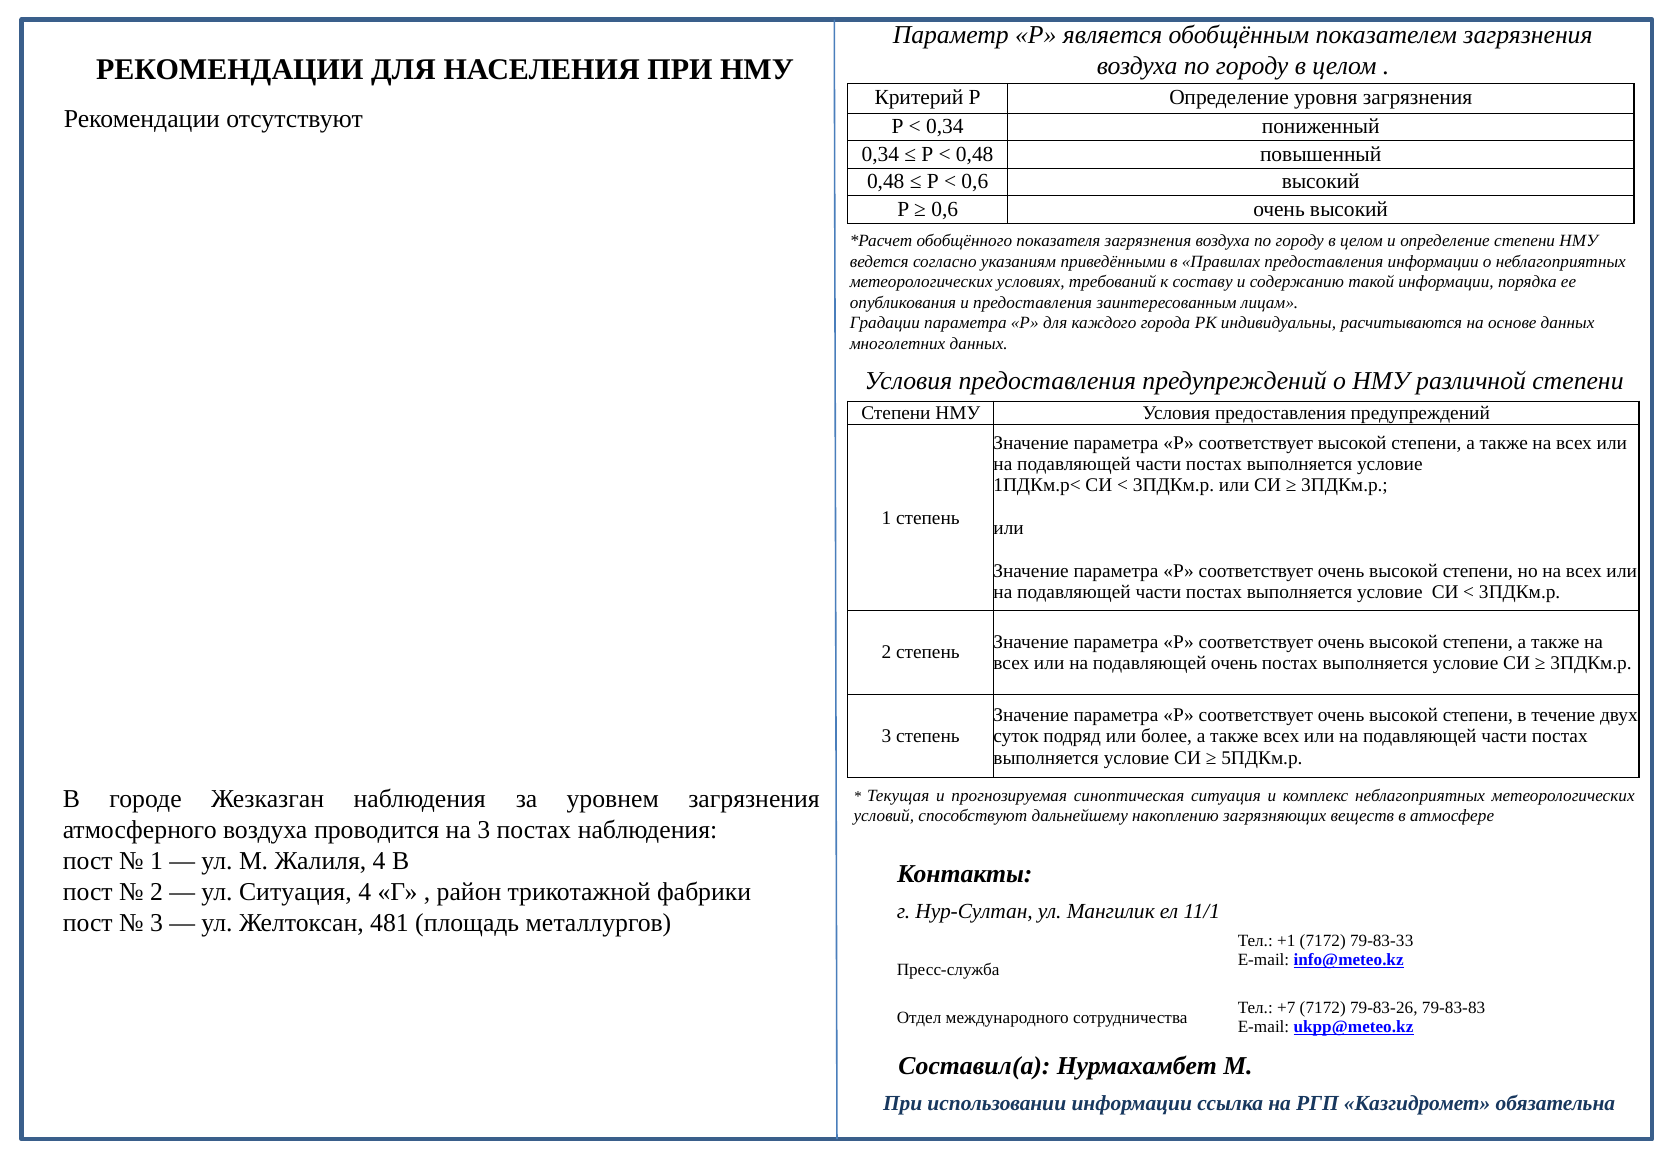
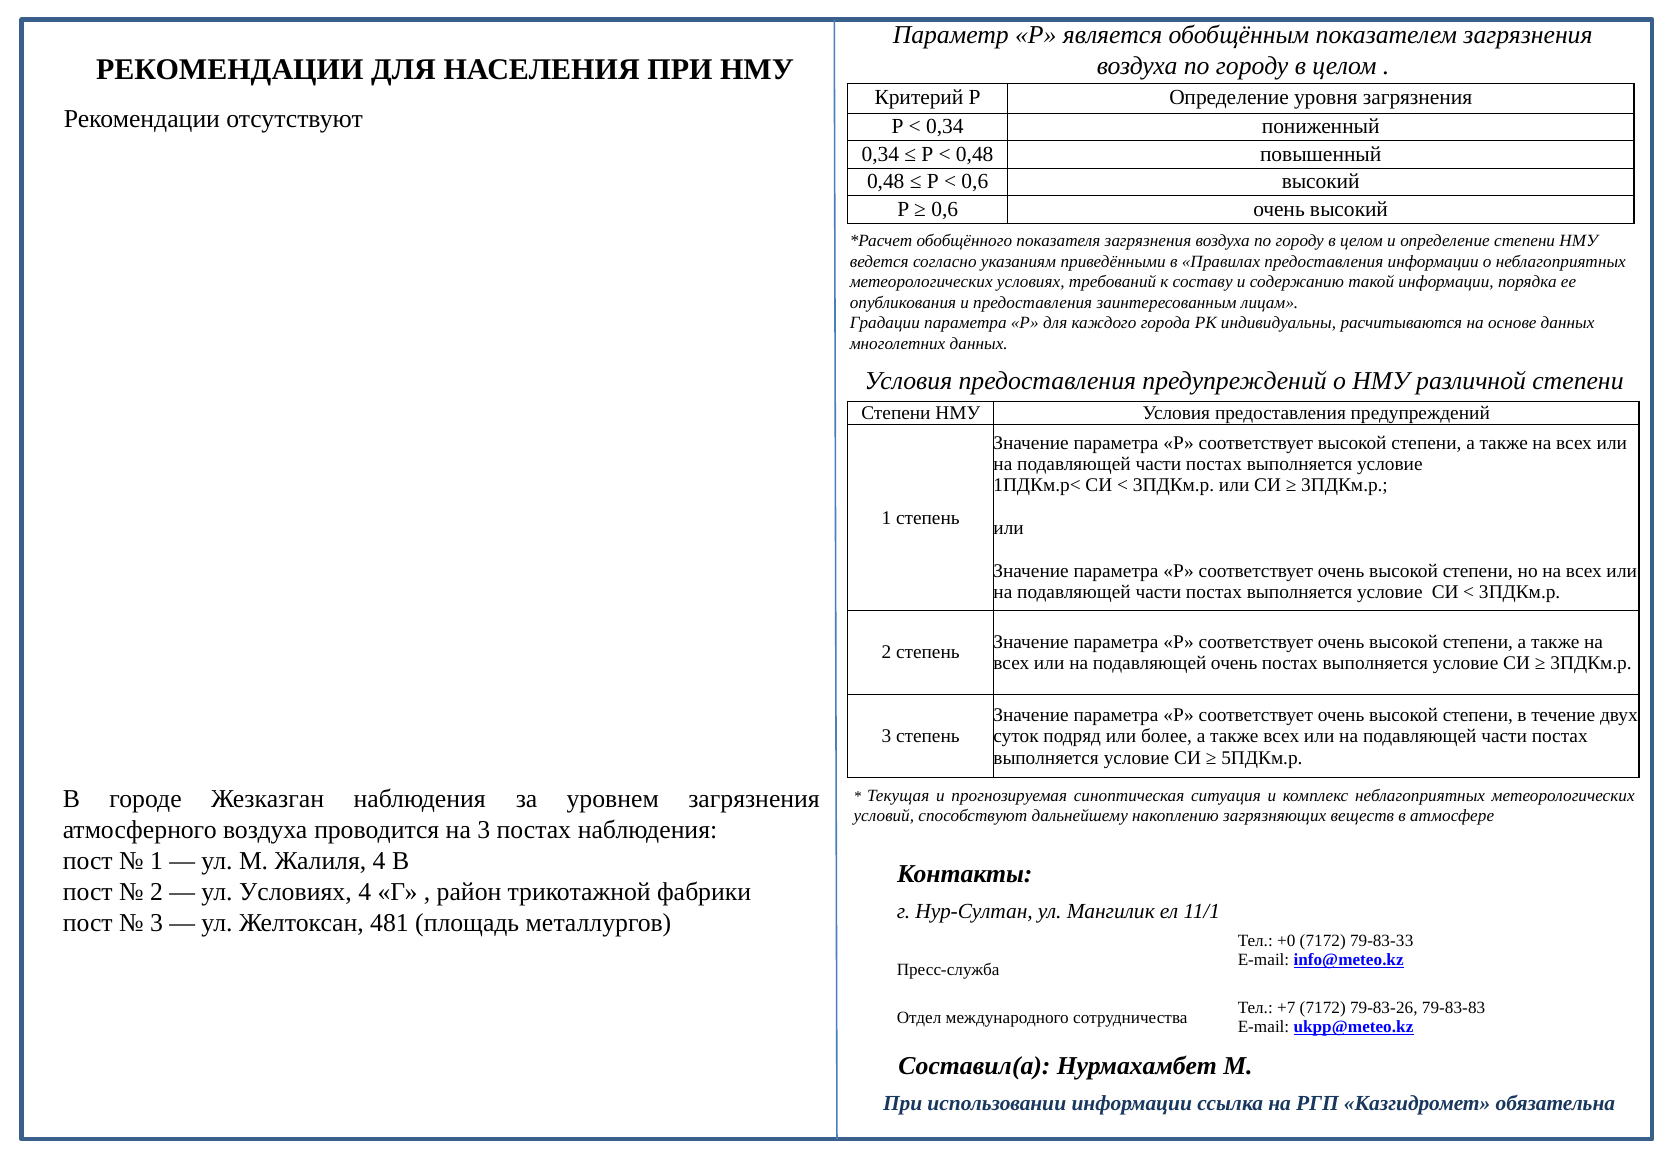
ул Ситуация: Ситуация -> Условиях
+1: +1 -> +0
